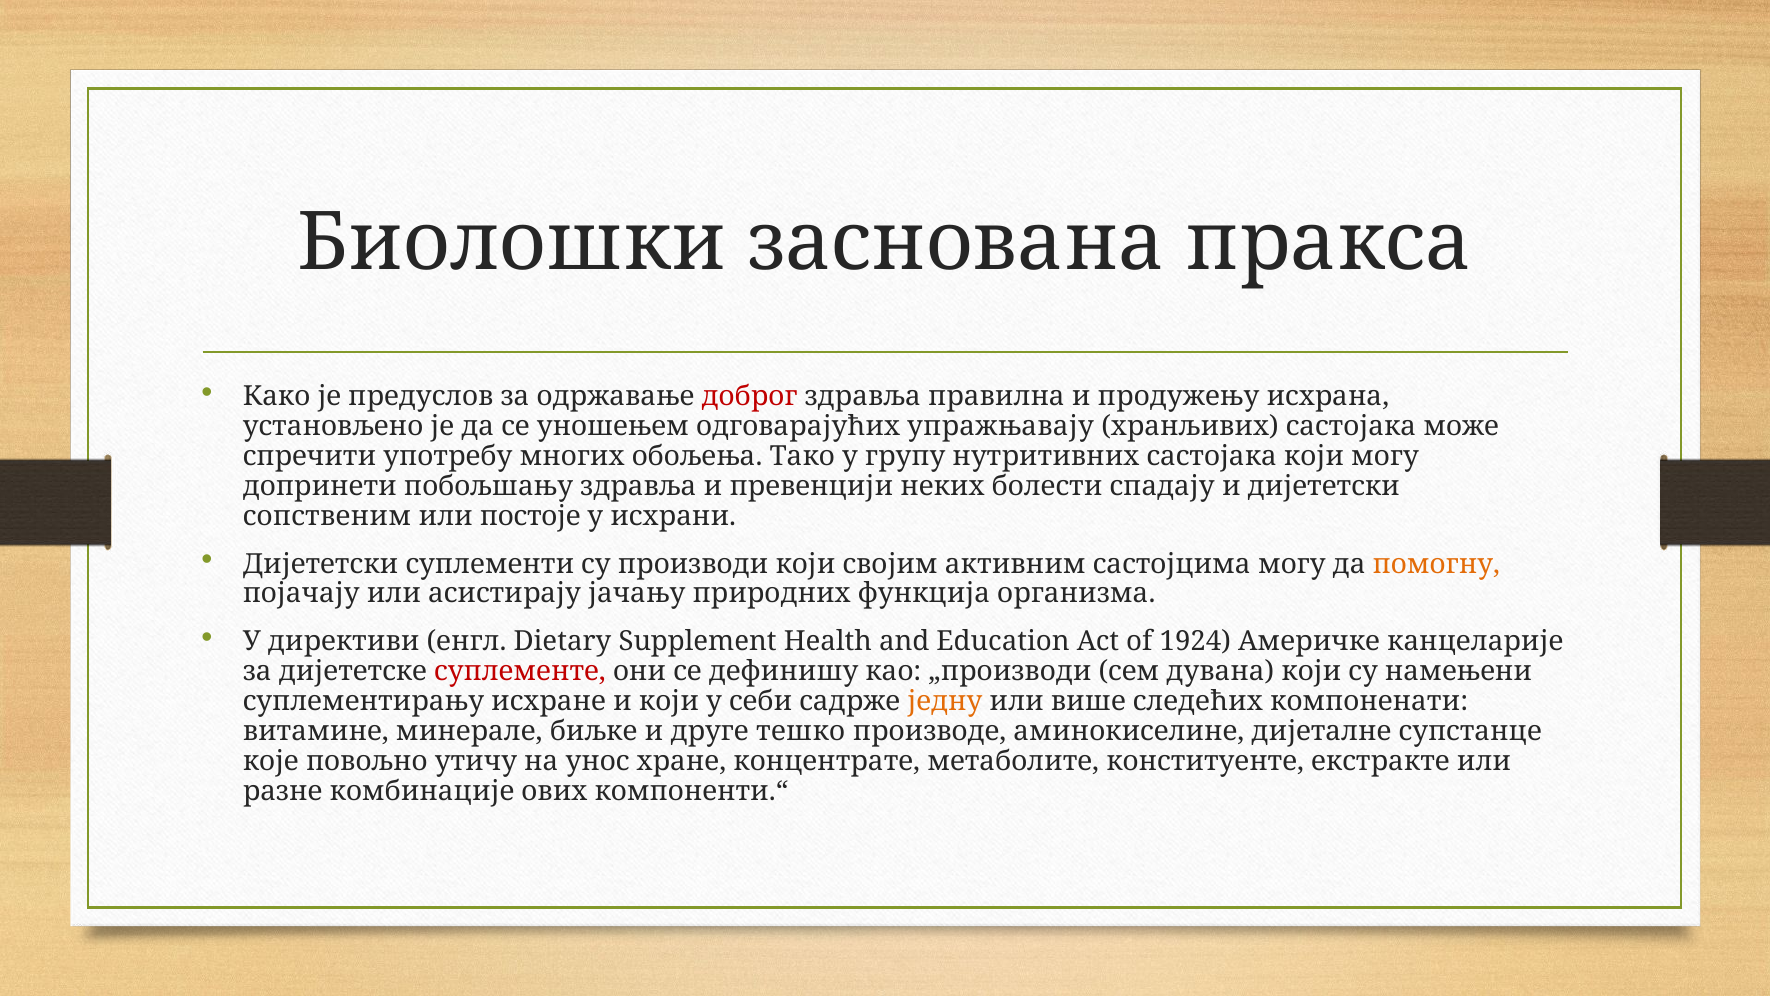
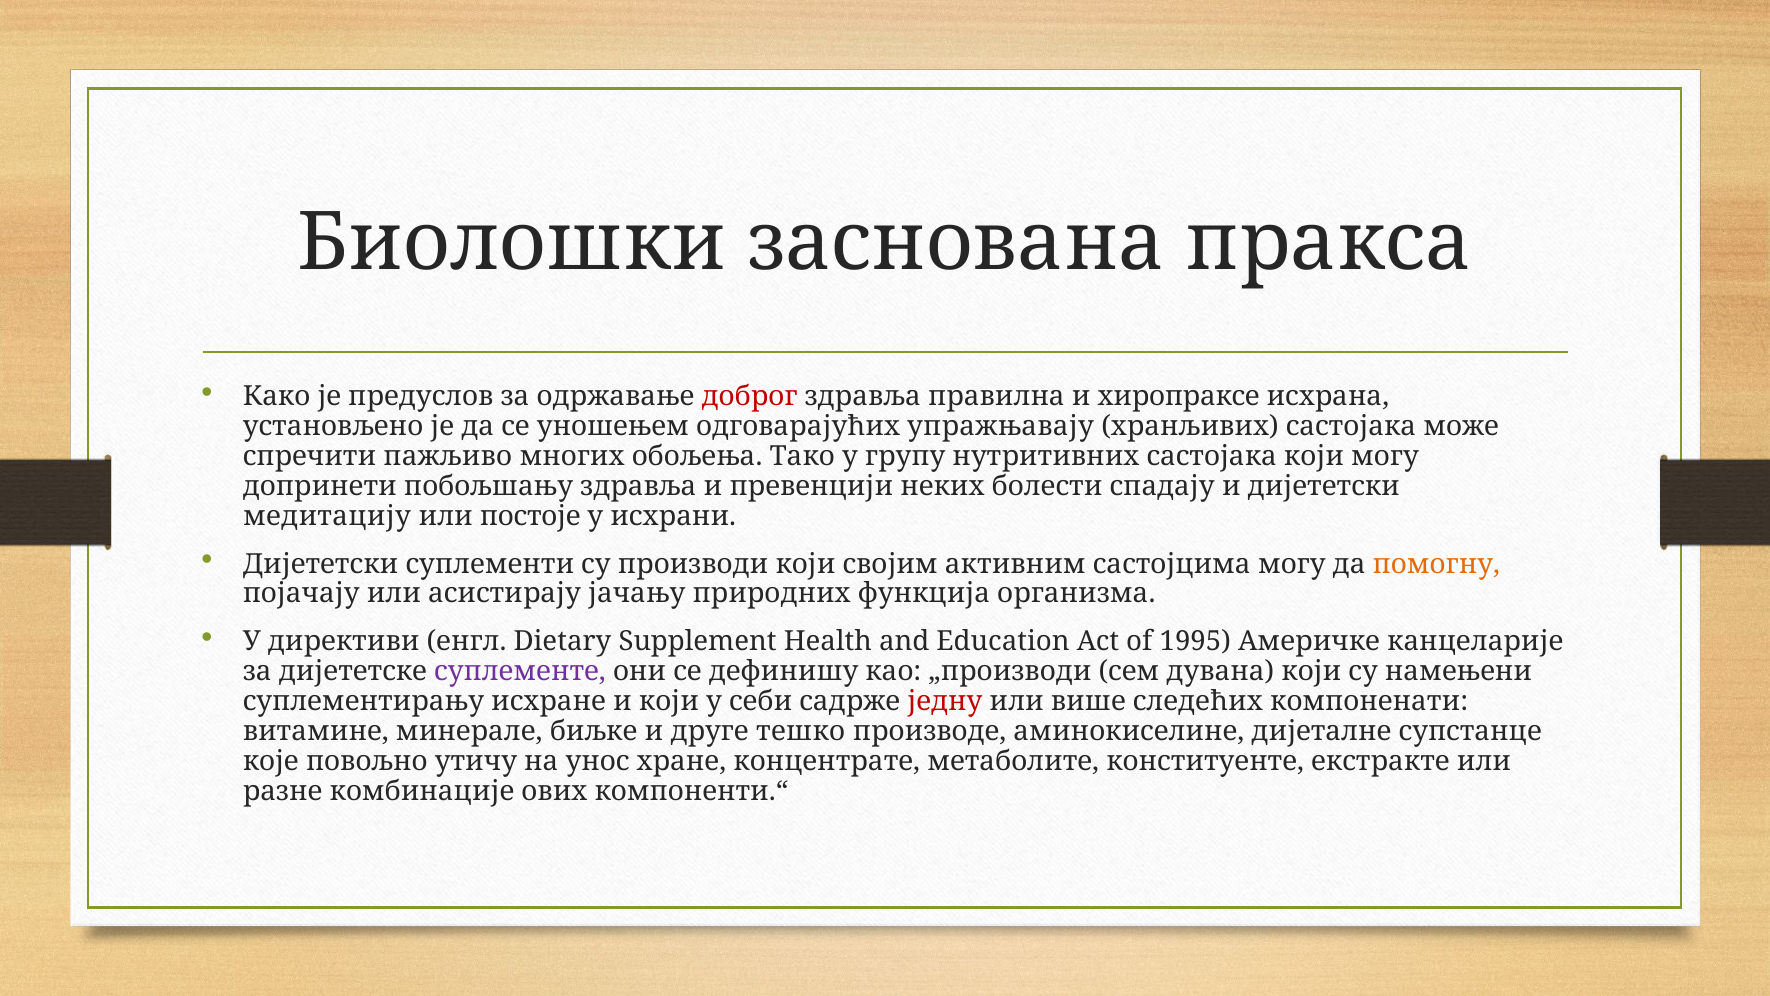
продужењу: продужењу -> хиропраксе
употребу: употребу -> пажљиво
сопственим: сопственим -> медитацију
1924: 1924 -> 1995
суплементе colour: red -> purple
једну colour: orange -> red
